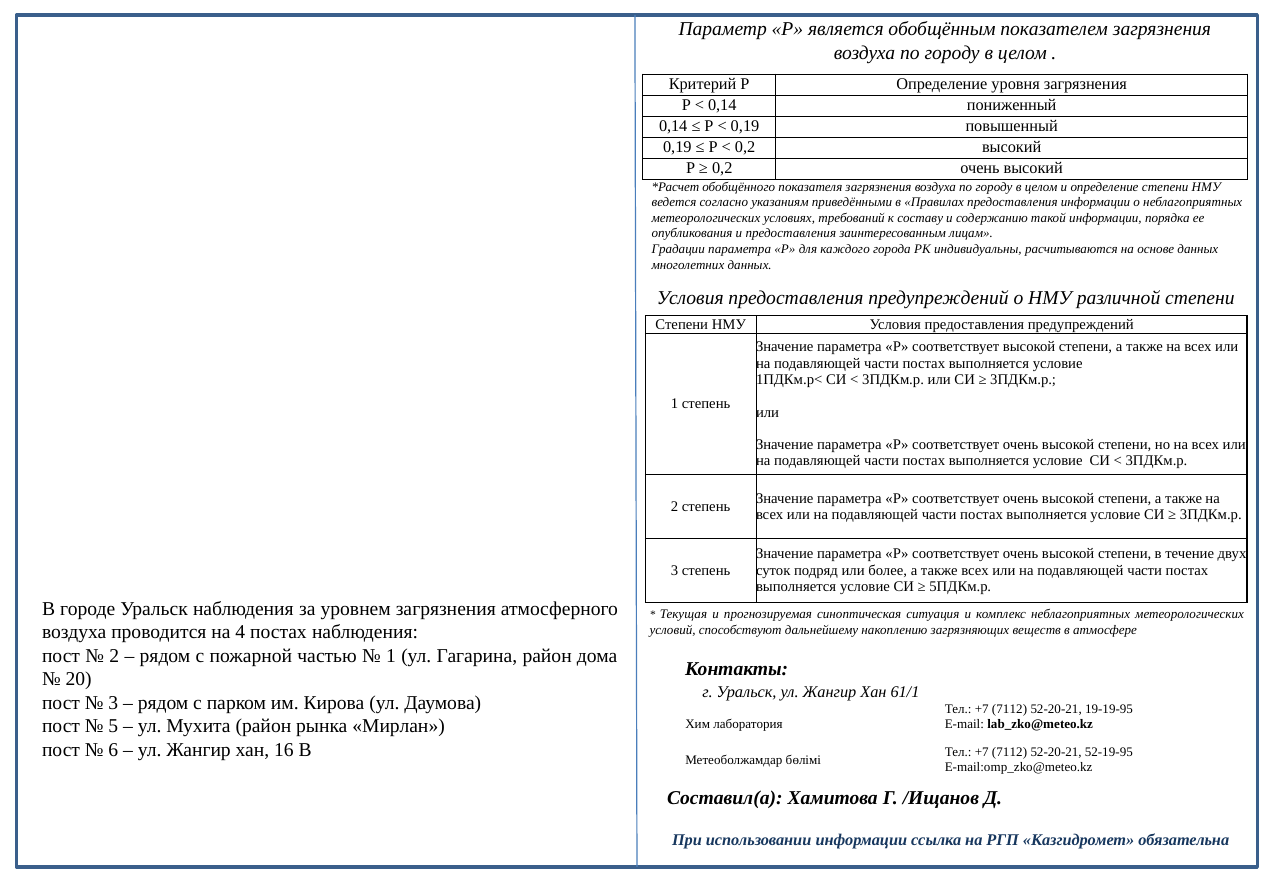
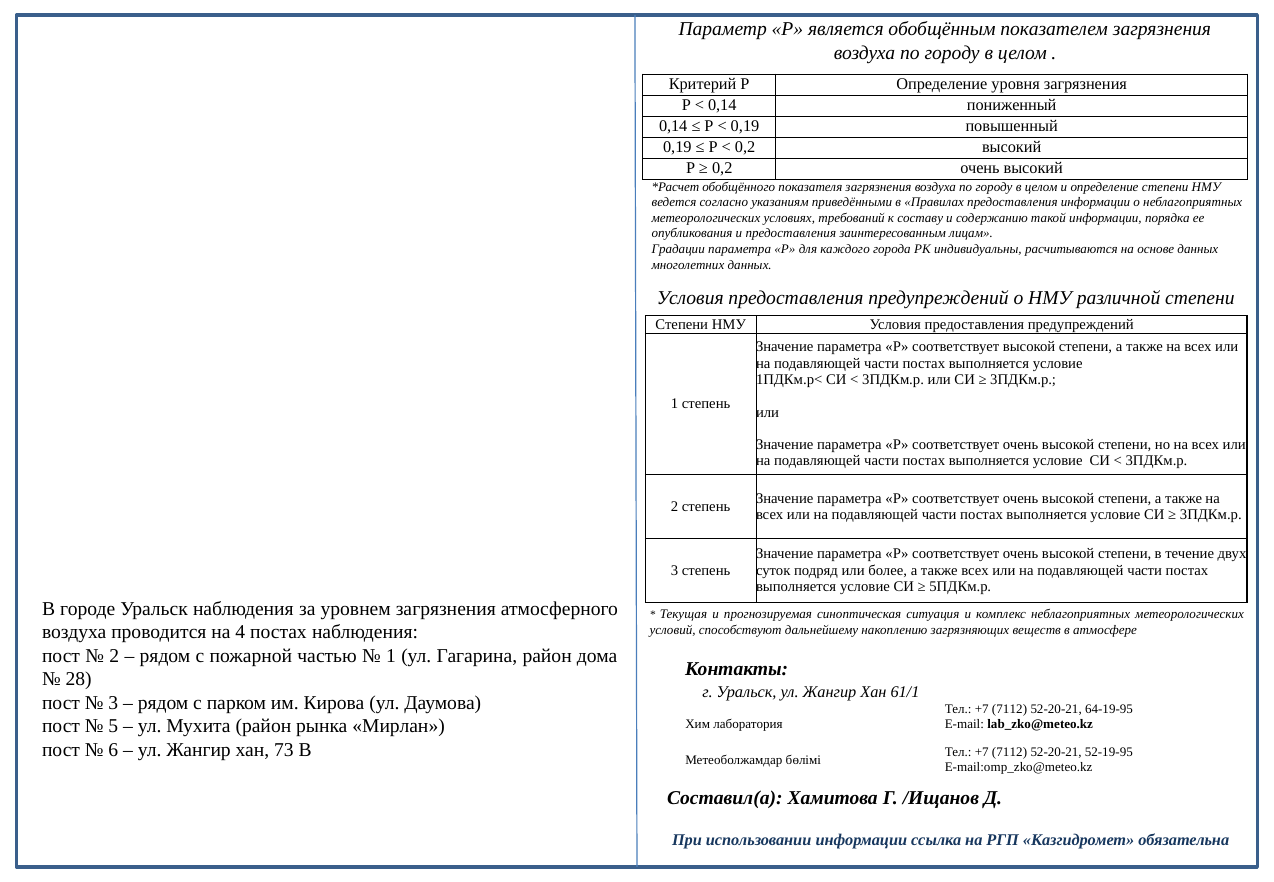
20: 20 -> 28
19-19-95: 19-19-95 -> 64-19-95
16: 16 -> 73
